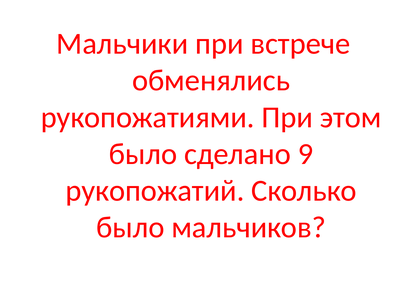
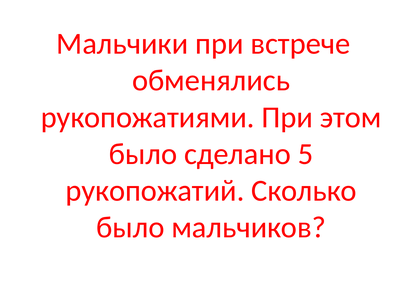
9: 9 -> 5
